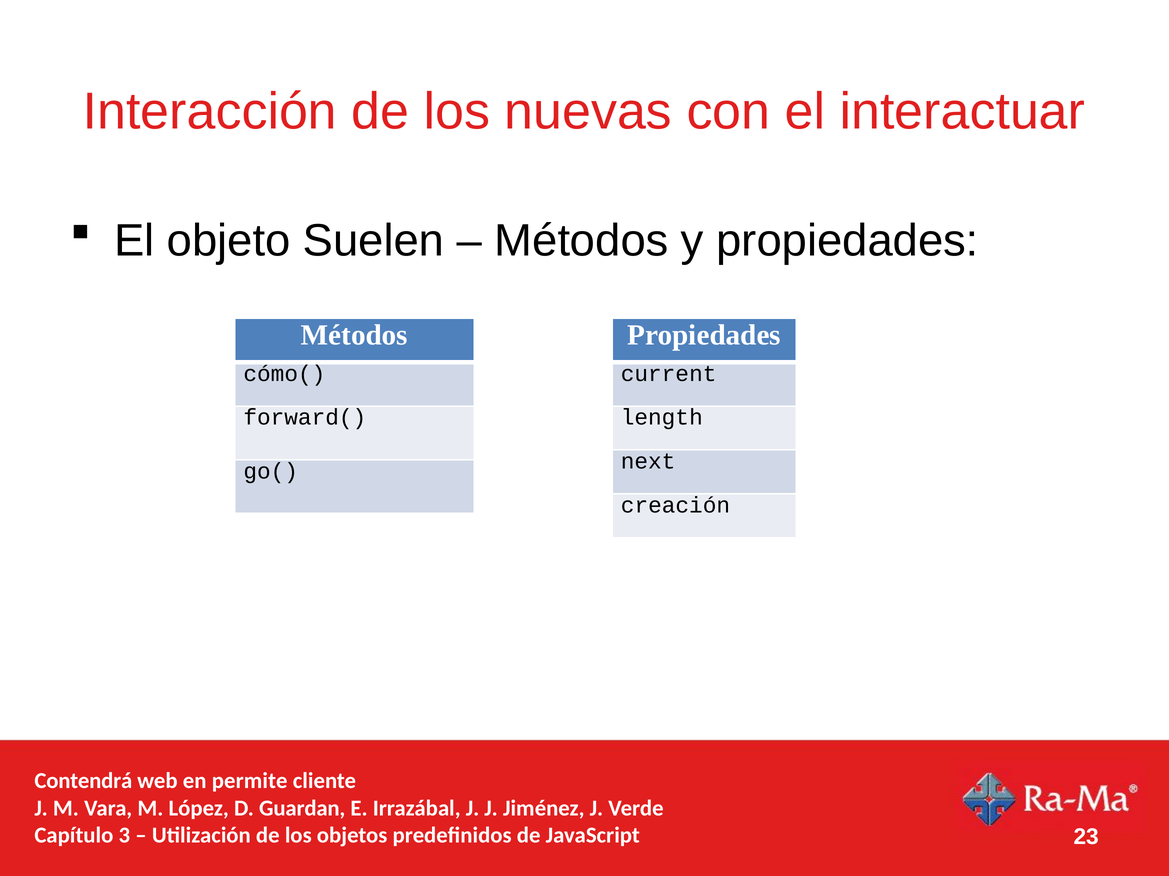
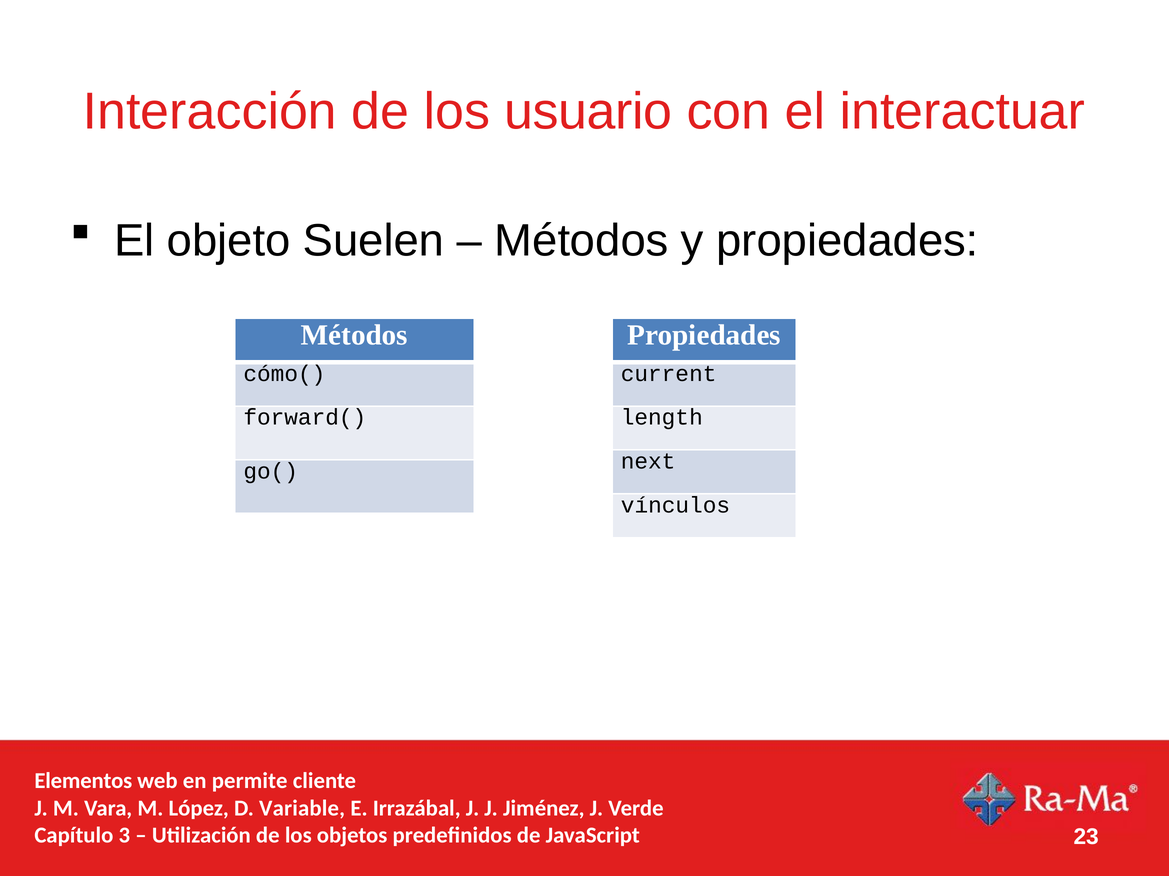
nuevas: nuevas -> usuario
creación: creación -> vínculos
Contendrá: Contendrá -> Elementos
Guardan: Guardan -> Variable
